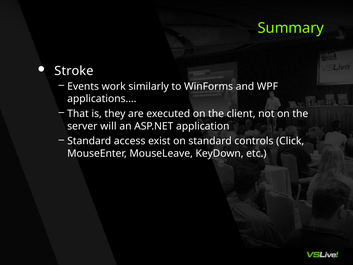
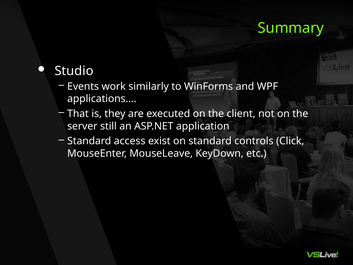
Stroke: Stroke -> Studio
will: will -> still
